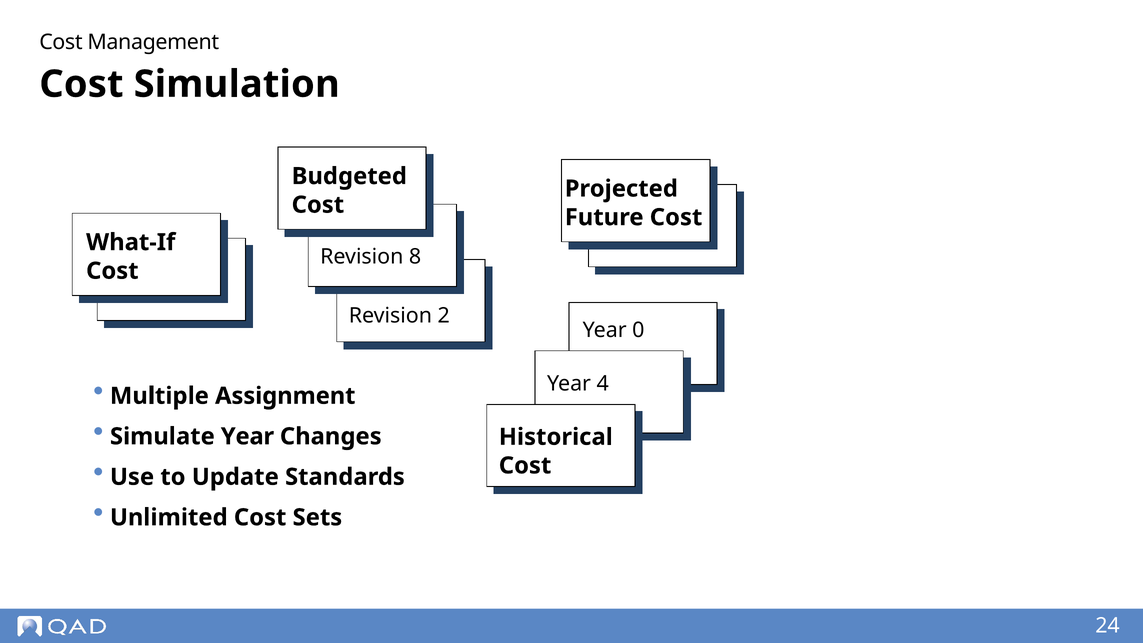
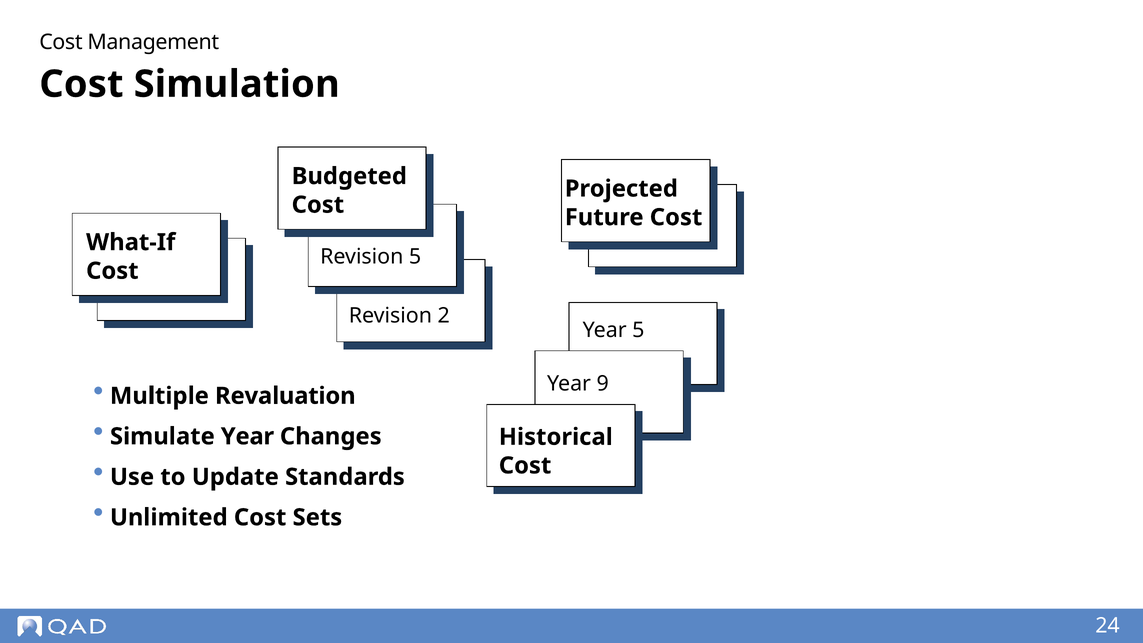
Revision 8: 8 -> 5
Year 0: 0 -> 5
4: 4 -> 9
Assignment: Assignment -> Revaluation
